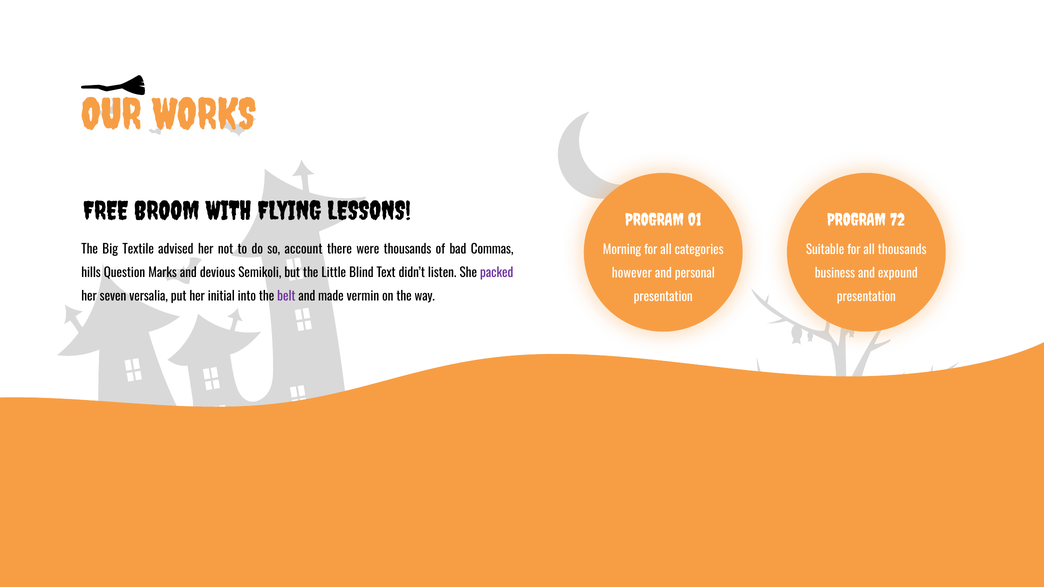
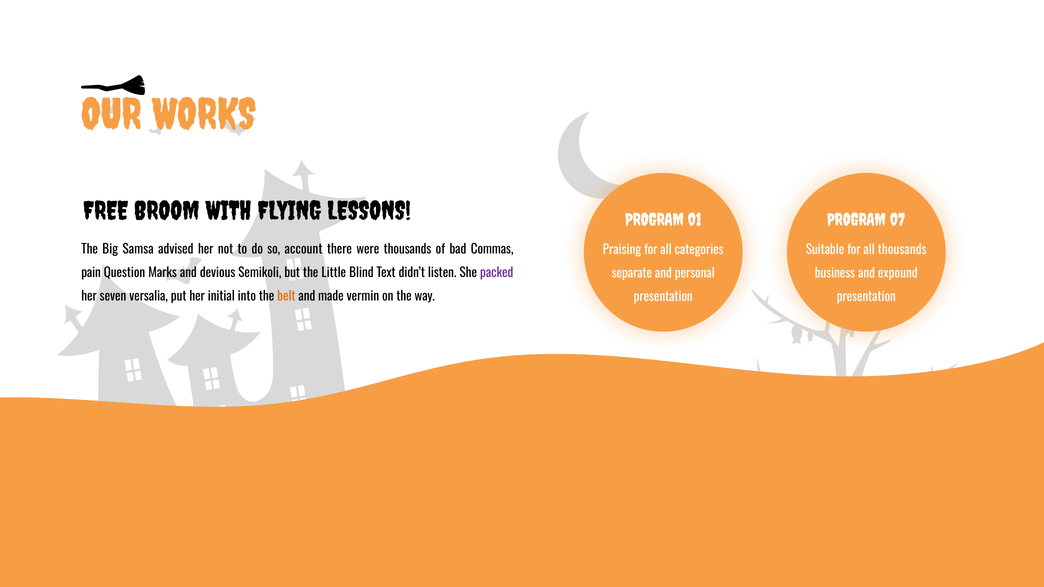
72: 72 -> 07
Textile: Textile -> Samsa
Morning: Morning -> Praising
hills: hills -> pain
however: however -> separate
belt colour: purple -> orange
